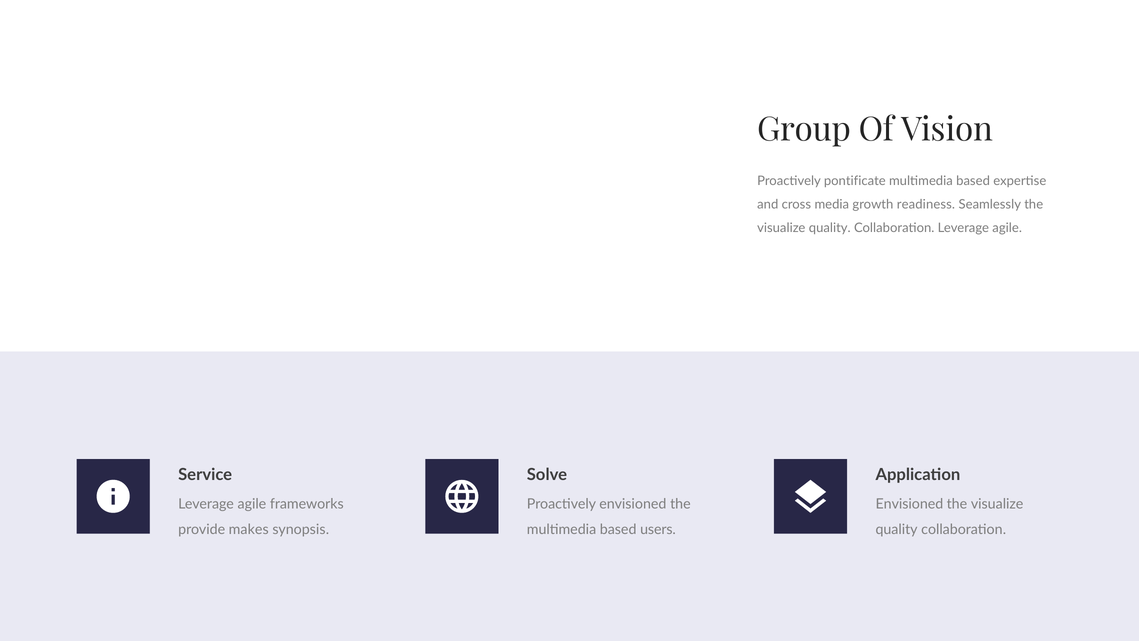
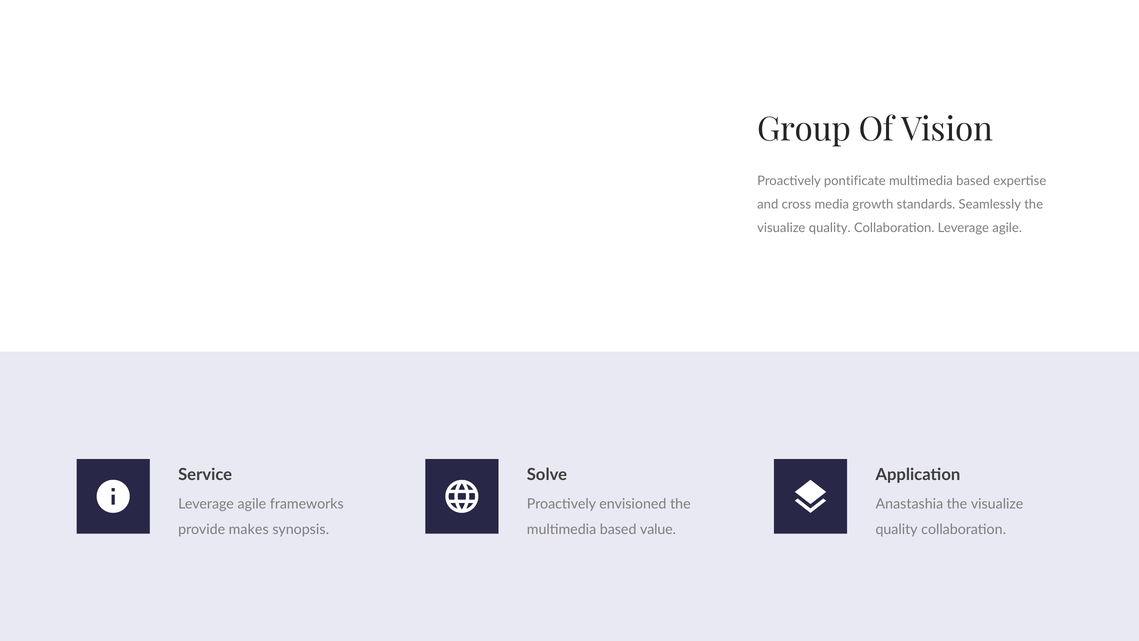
readiness: readiness -> standards
Envisioned at (909, 504): Envisioned -> Anastashia
users: users -> value
